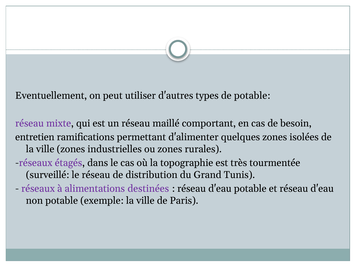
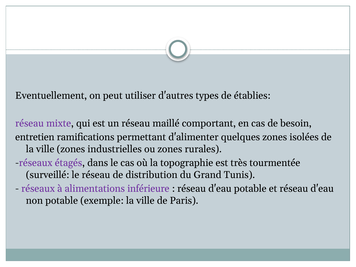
de potable: potable -> établies
destinées: destinées -> inférieure
